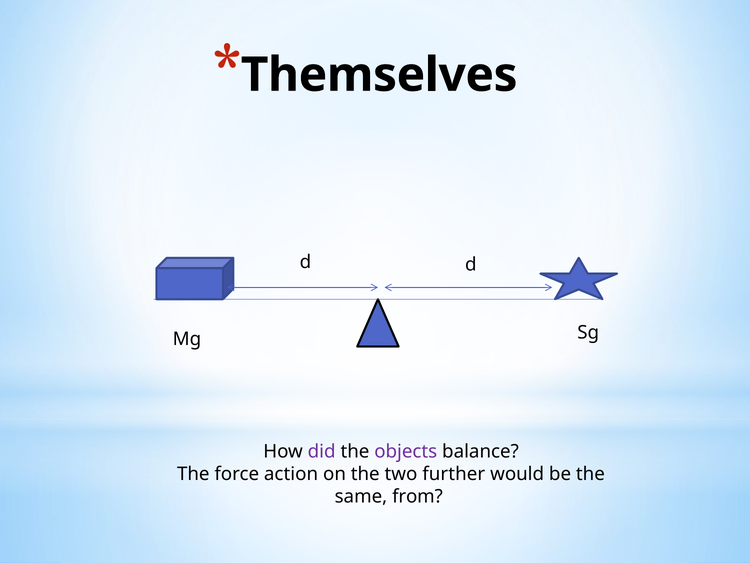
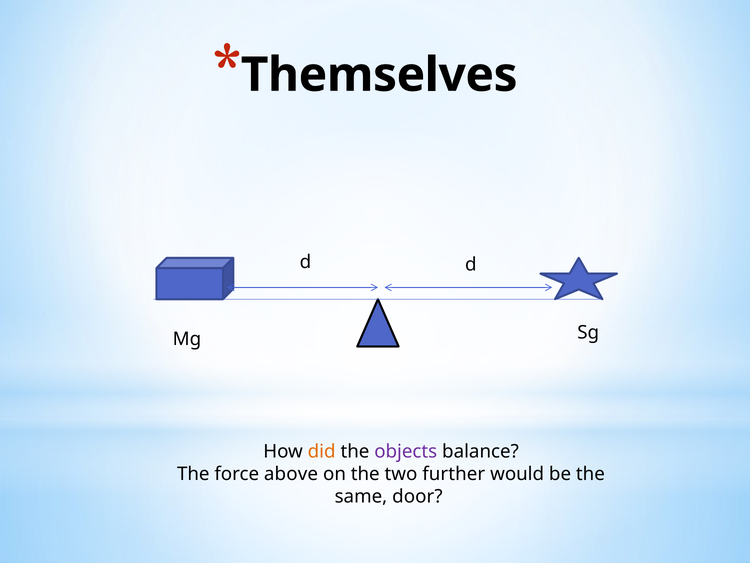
did colour: purple -> orange
action: action -> above
from: from -> door
